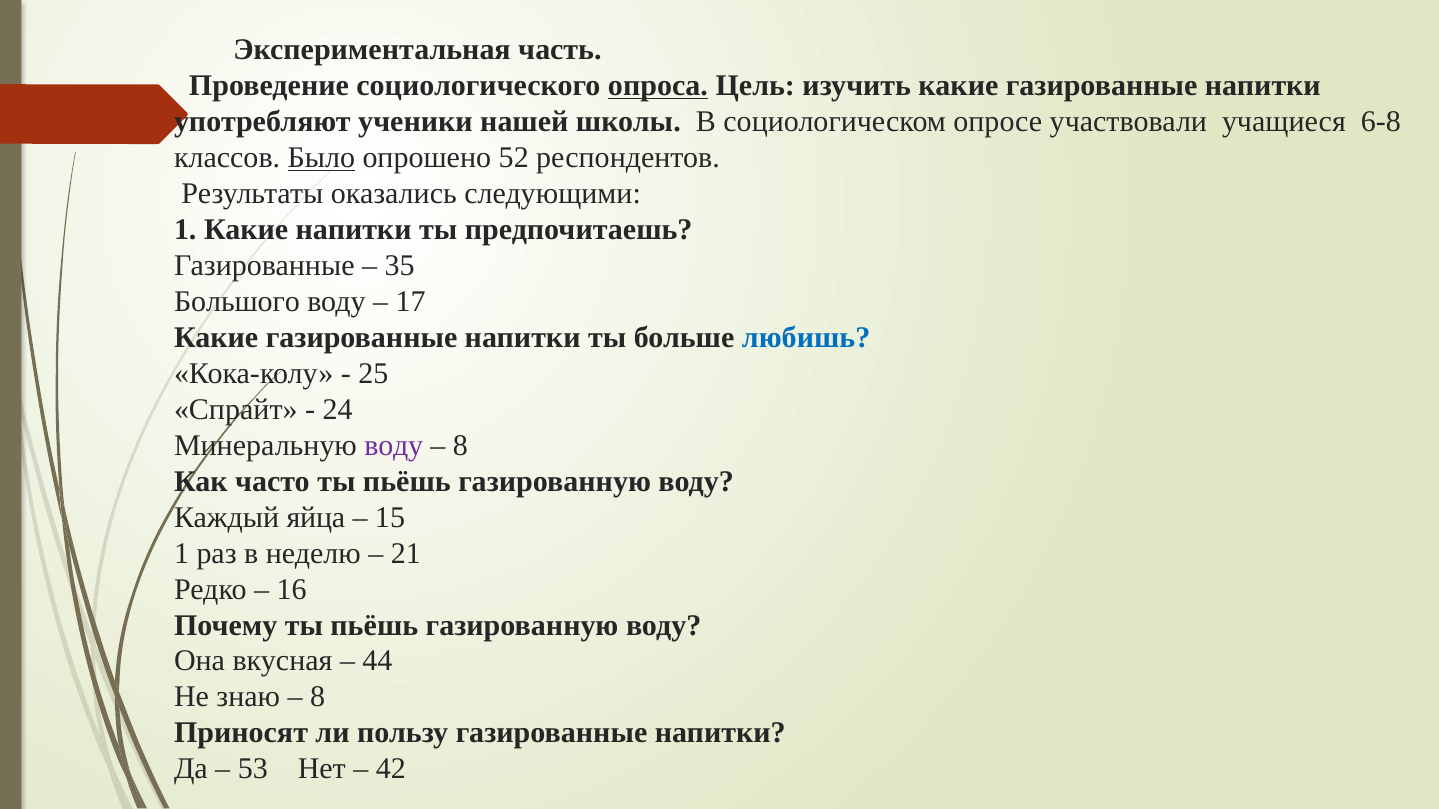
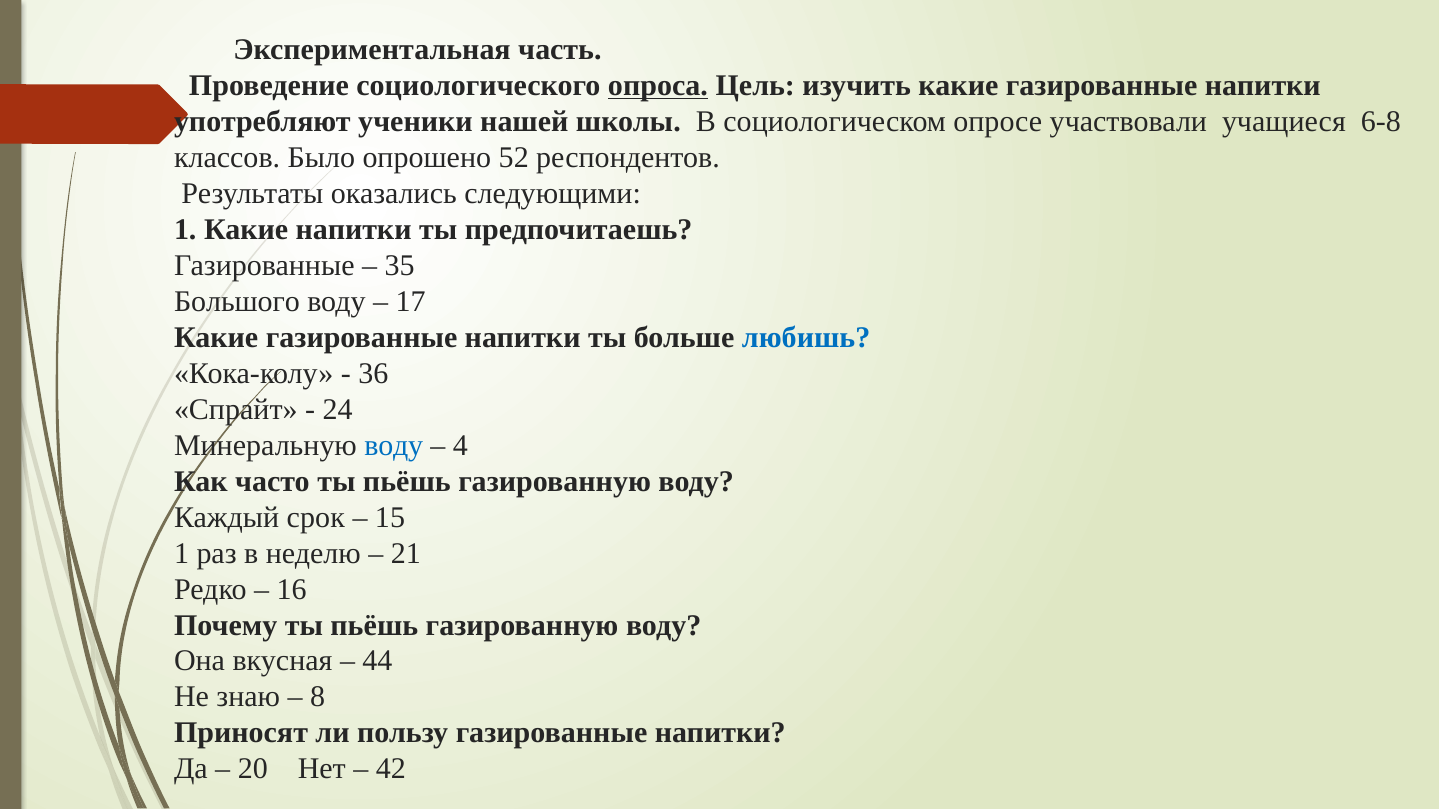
Было underline: present -> none
25: 25 -> 36
воду at (394, 446) colour: purple -> blue
8 at (460, 446): 8 -> 4
яйца: яйца -> срок
53: 53 -> 20
